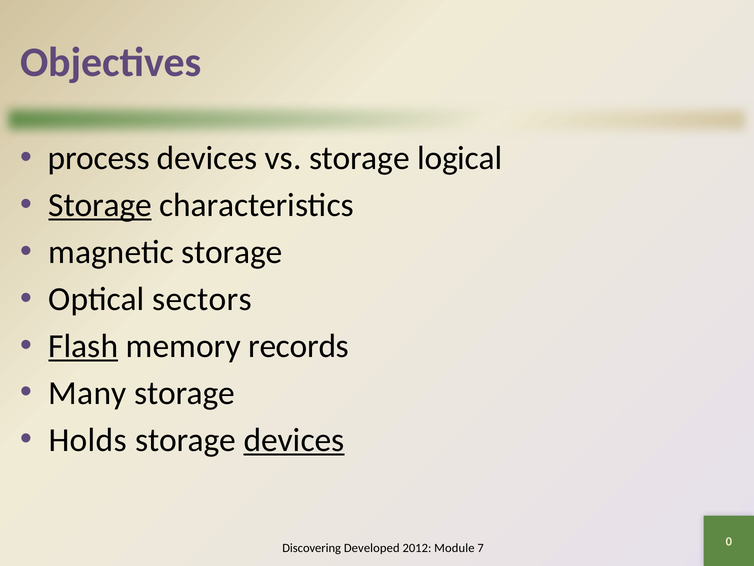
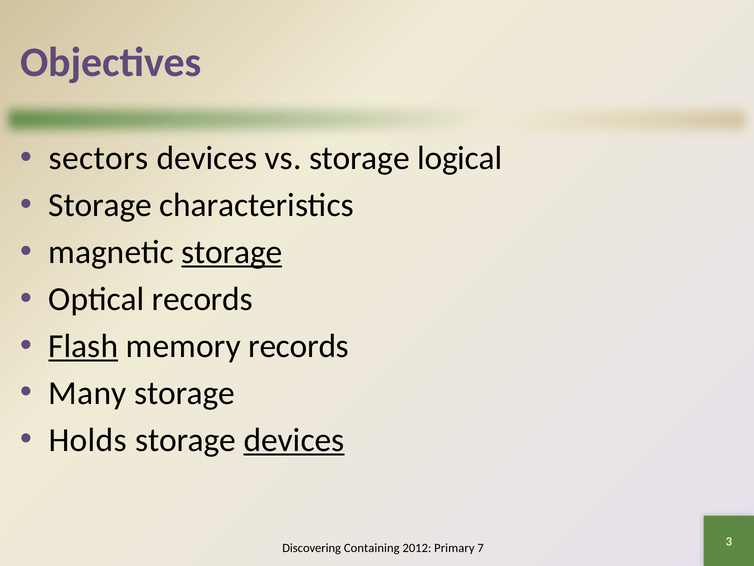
process: process -> sectors
Storage at (100, 205) underline: present -> none
storage at (232, 252) underline: none -> present
Optical sectors: sectors -> records
Developed: Developed -> Containing
Module: Module -> Primary
0: 0 -> 3
